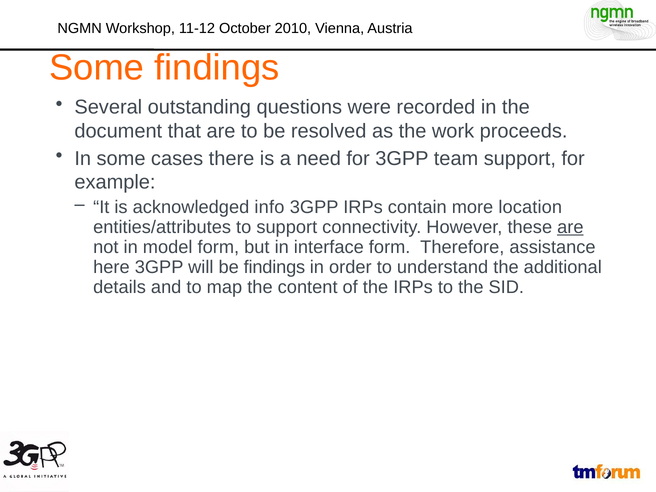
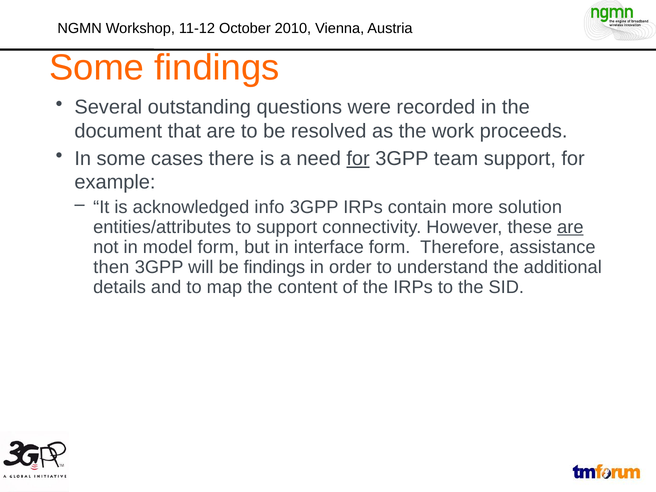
for at (358, 159) underline: none -> present
location: location -> solution
here: here -> then
